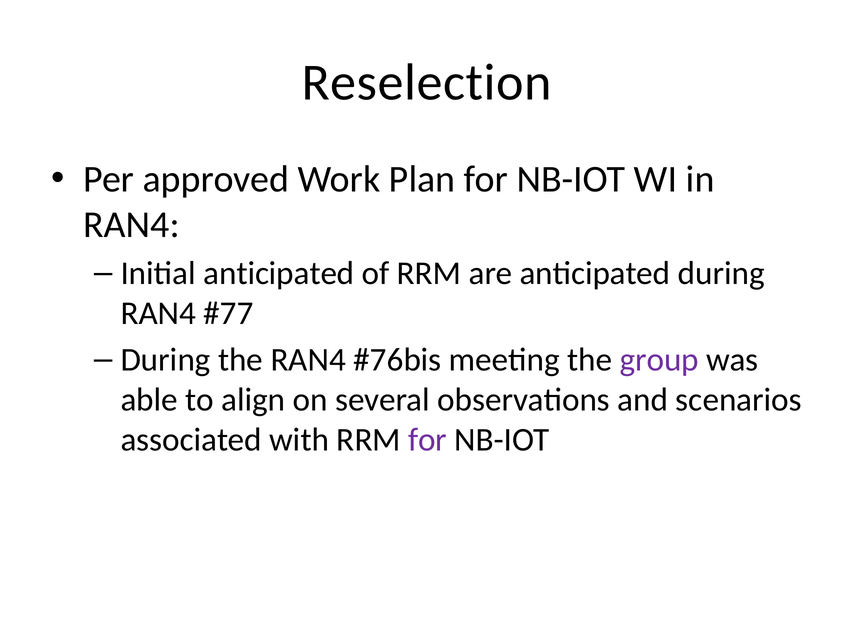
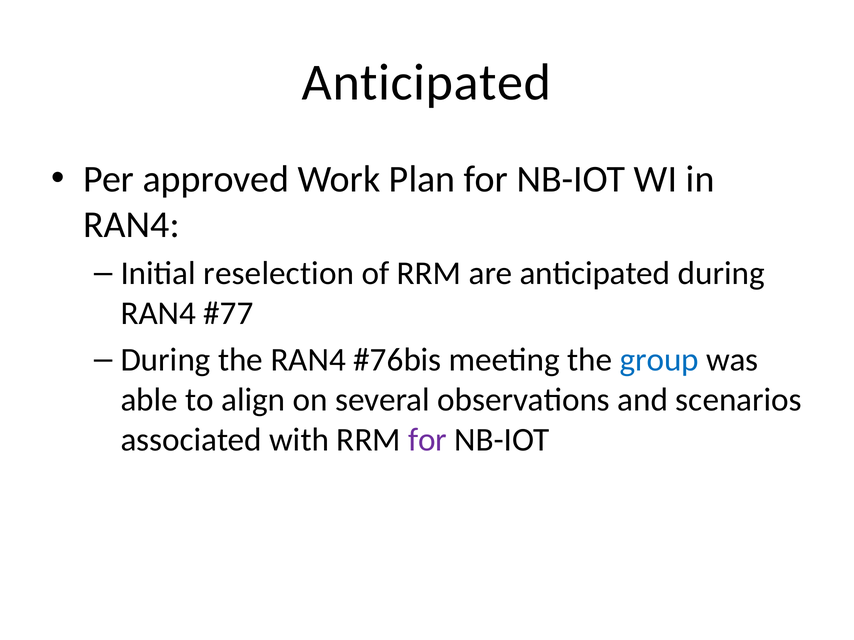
Reselection at (427, 83): Reselection -> Anticipated
Initial anticipated: anticipated -> reselection
group colour: purple -> blue
